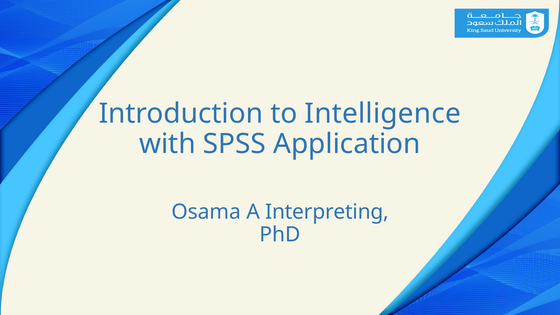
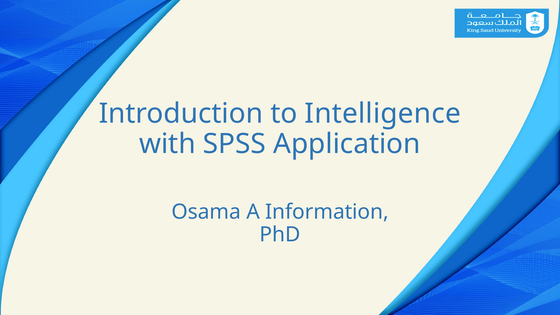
Interpreting: Interpreting -> Information
